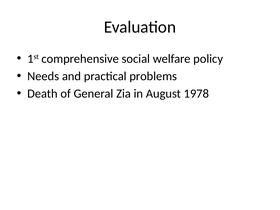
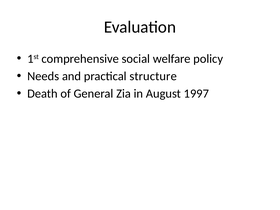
problems: problems -> structure
1978: 1978 -> 1997
